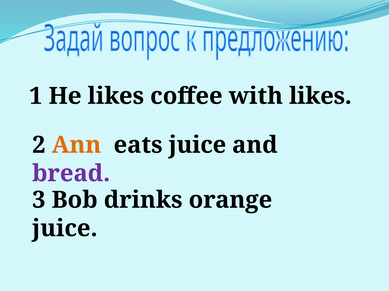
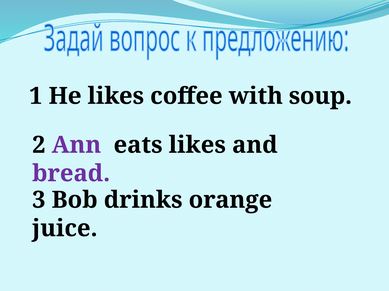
with likes: likes -> soup
Ann colour: orange -> purple
eats juice: juice -> likes
